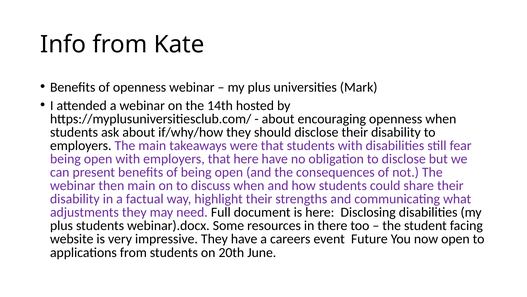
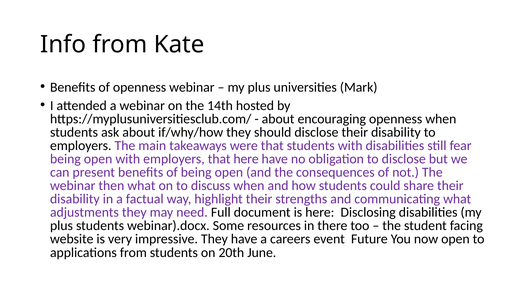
then main: main -> what
